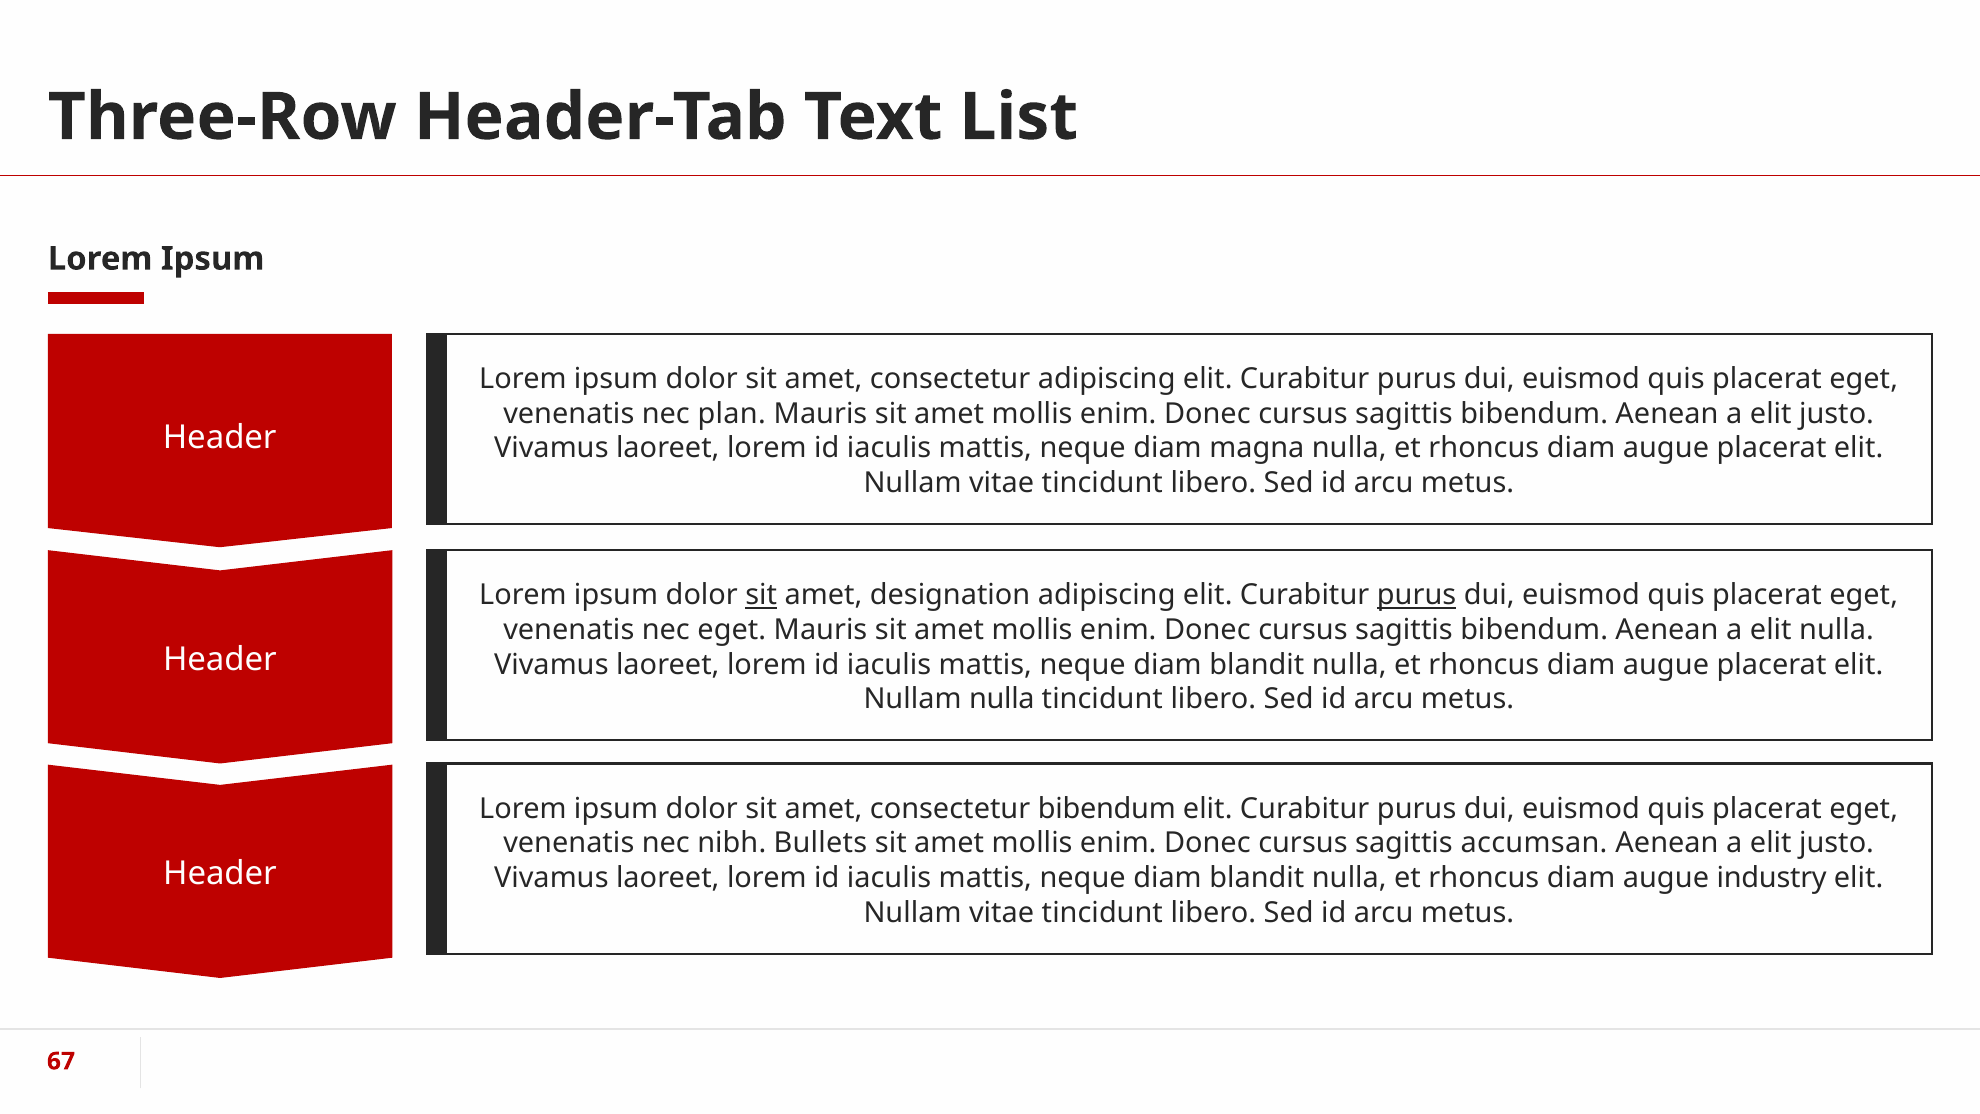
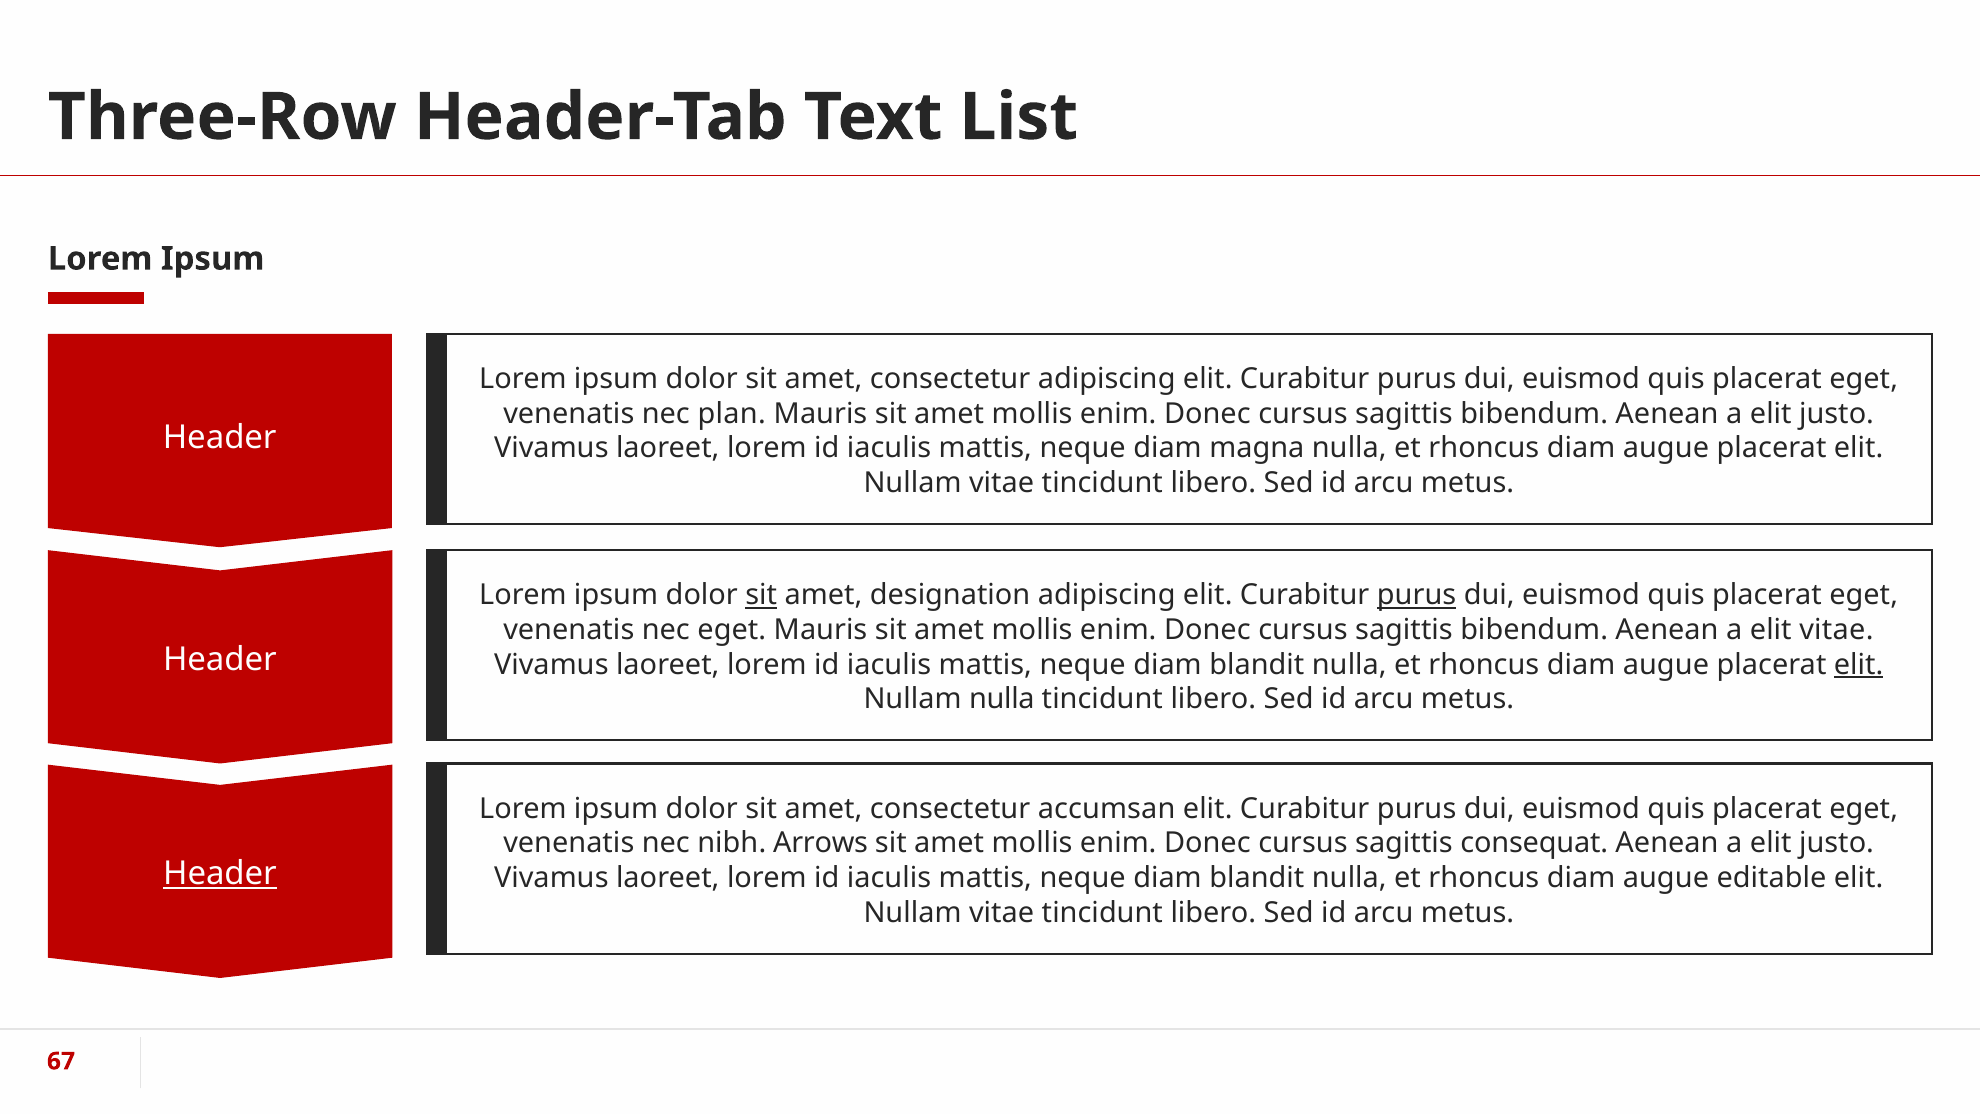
elit nulla: nulla -> vitae
elit at (1859, 665) underline: none -> present
consectetur bibendum: bibendum -> accumsan
Bullets: Bullets -> Arrows
accumsan: accumsan -> consequat
Header at (220, 873) underline: none -> present
industry: industry -> editable
